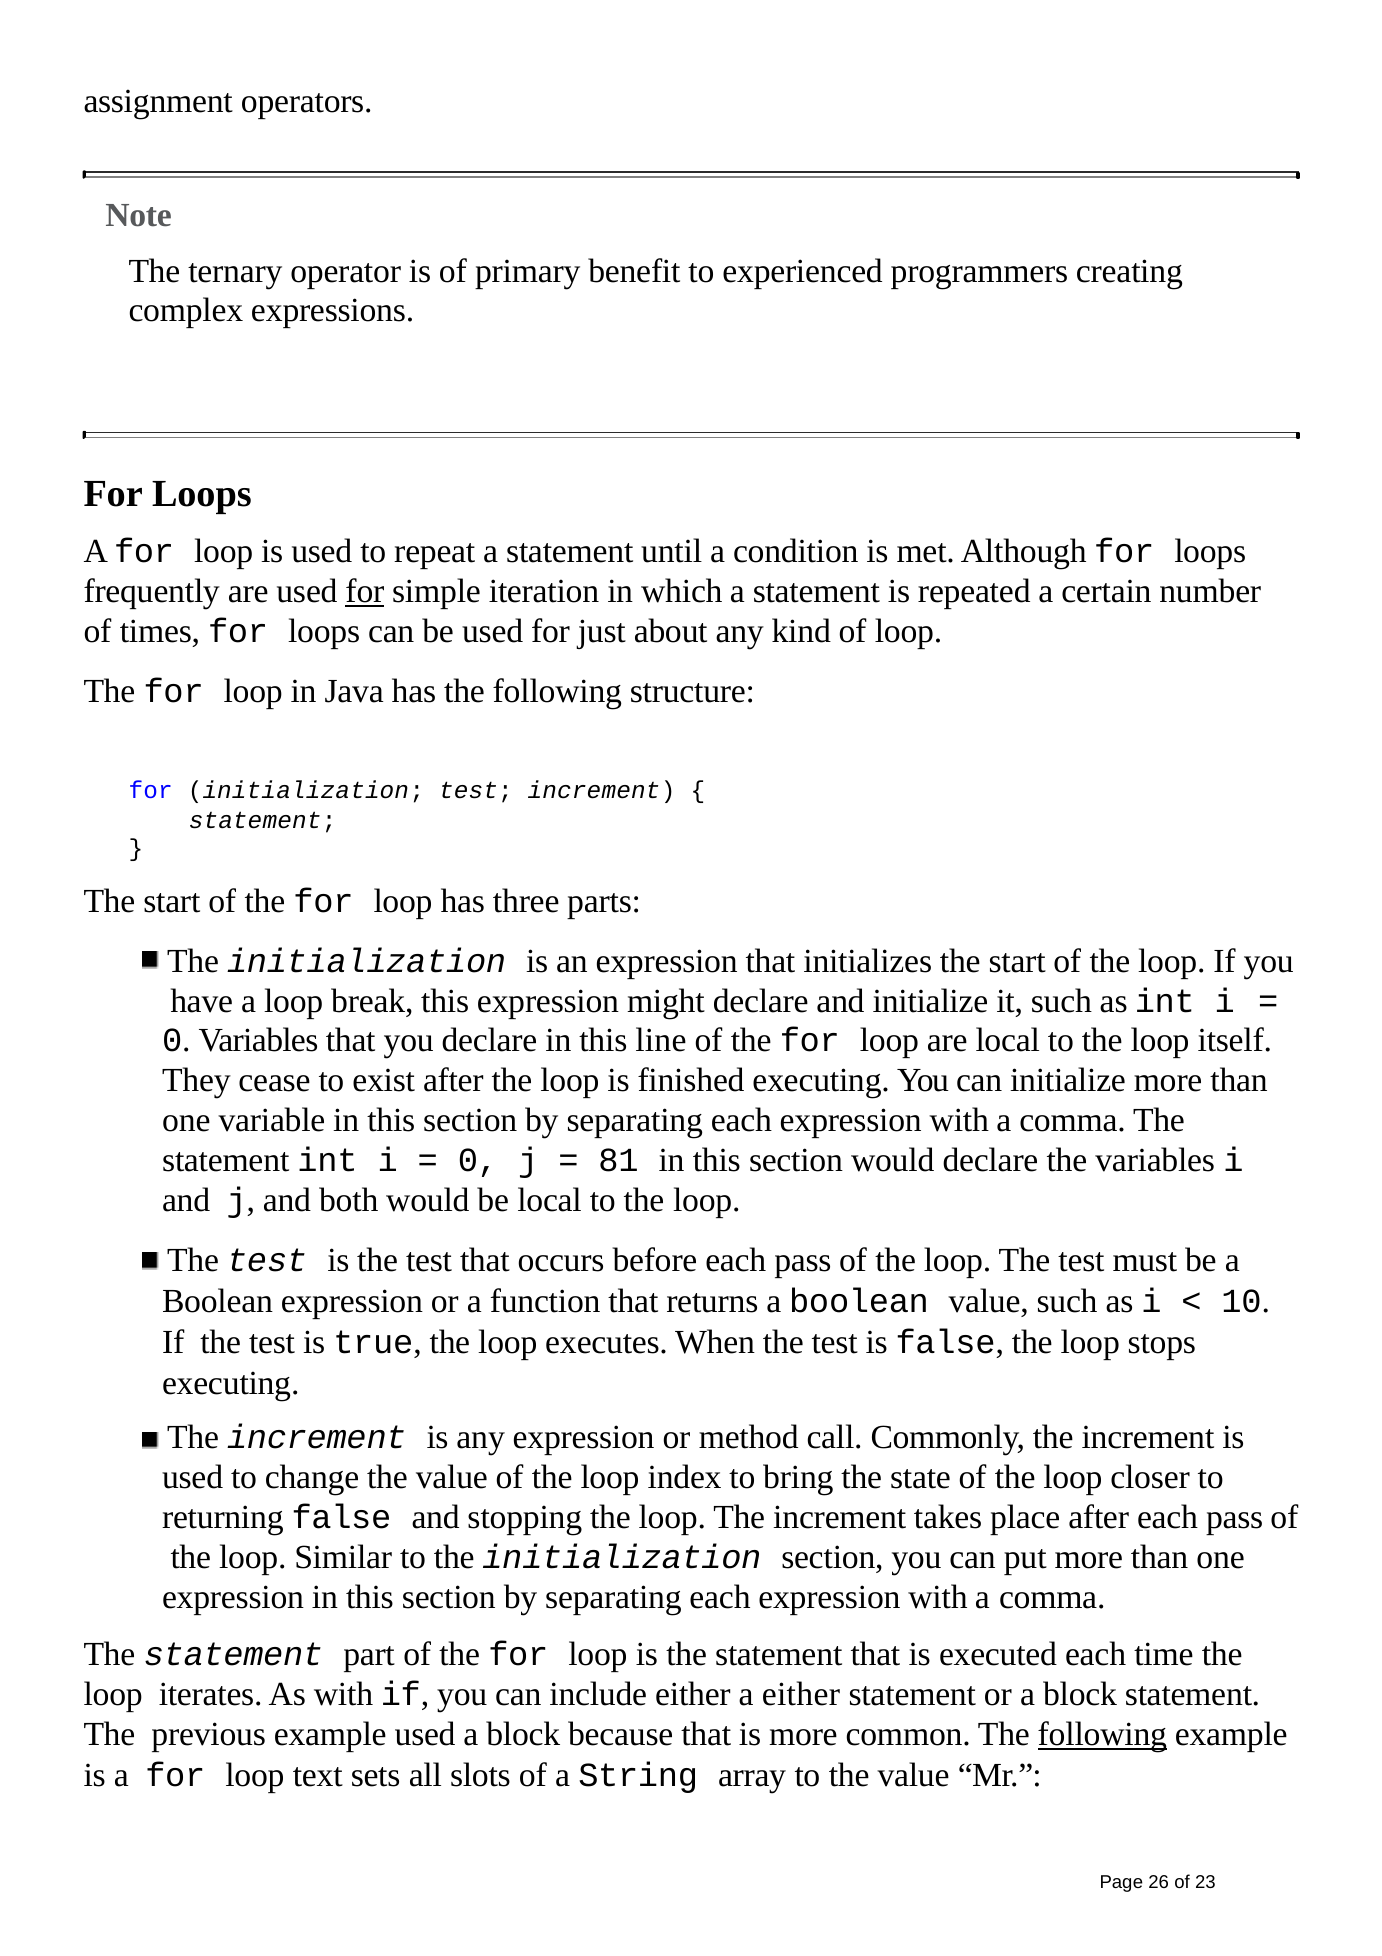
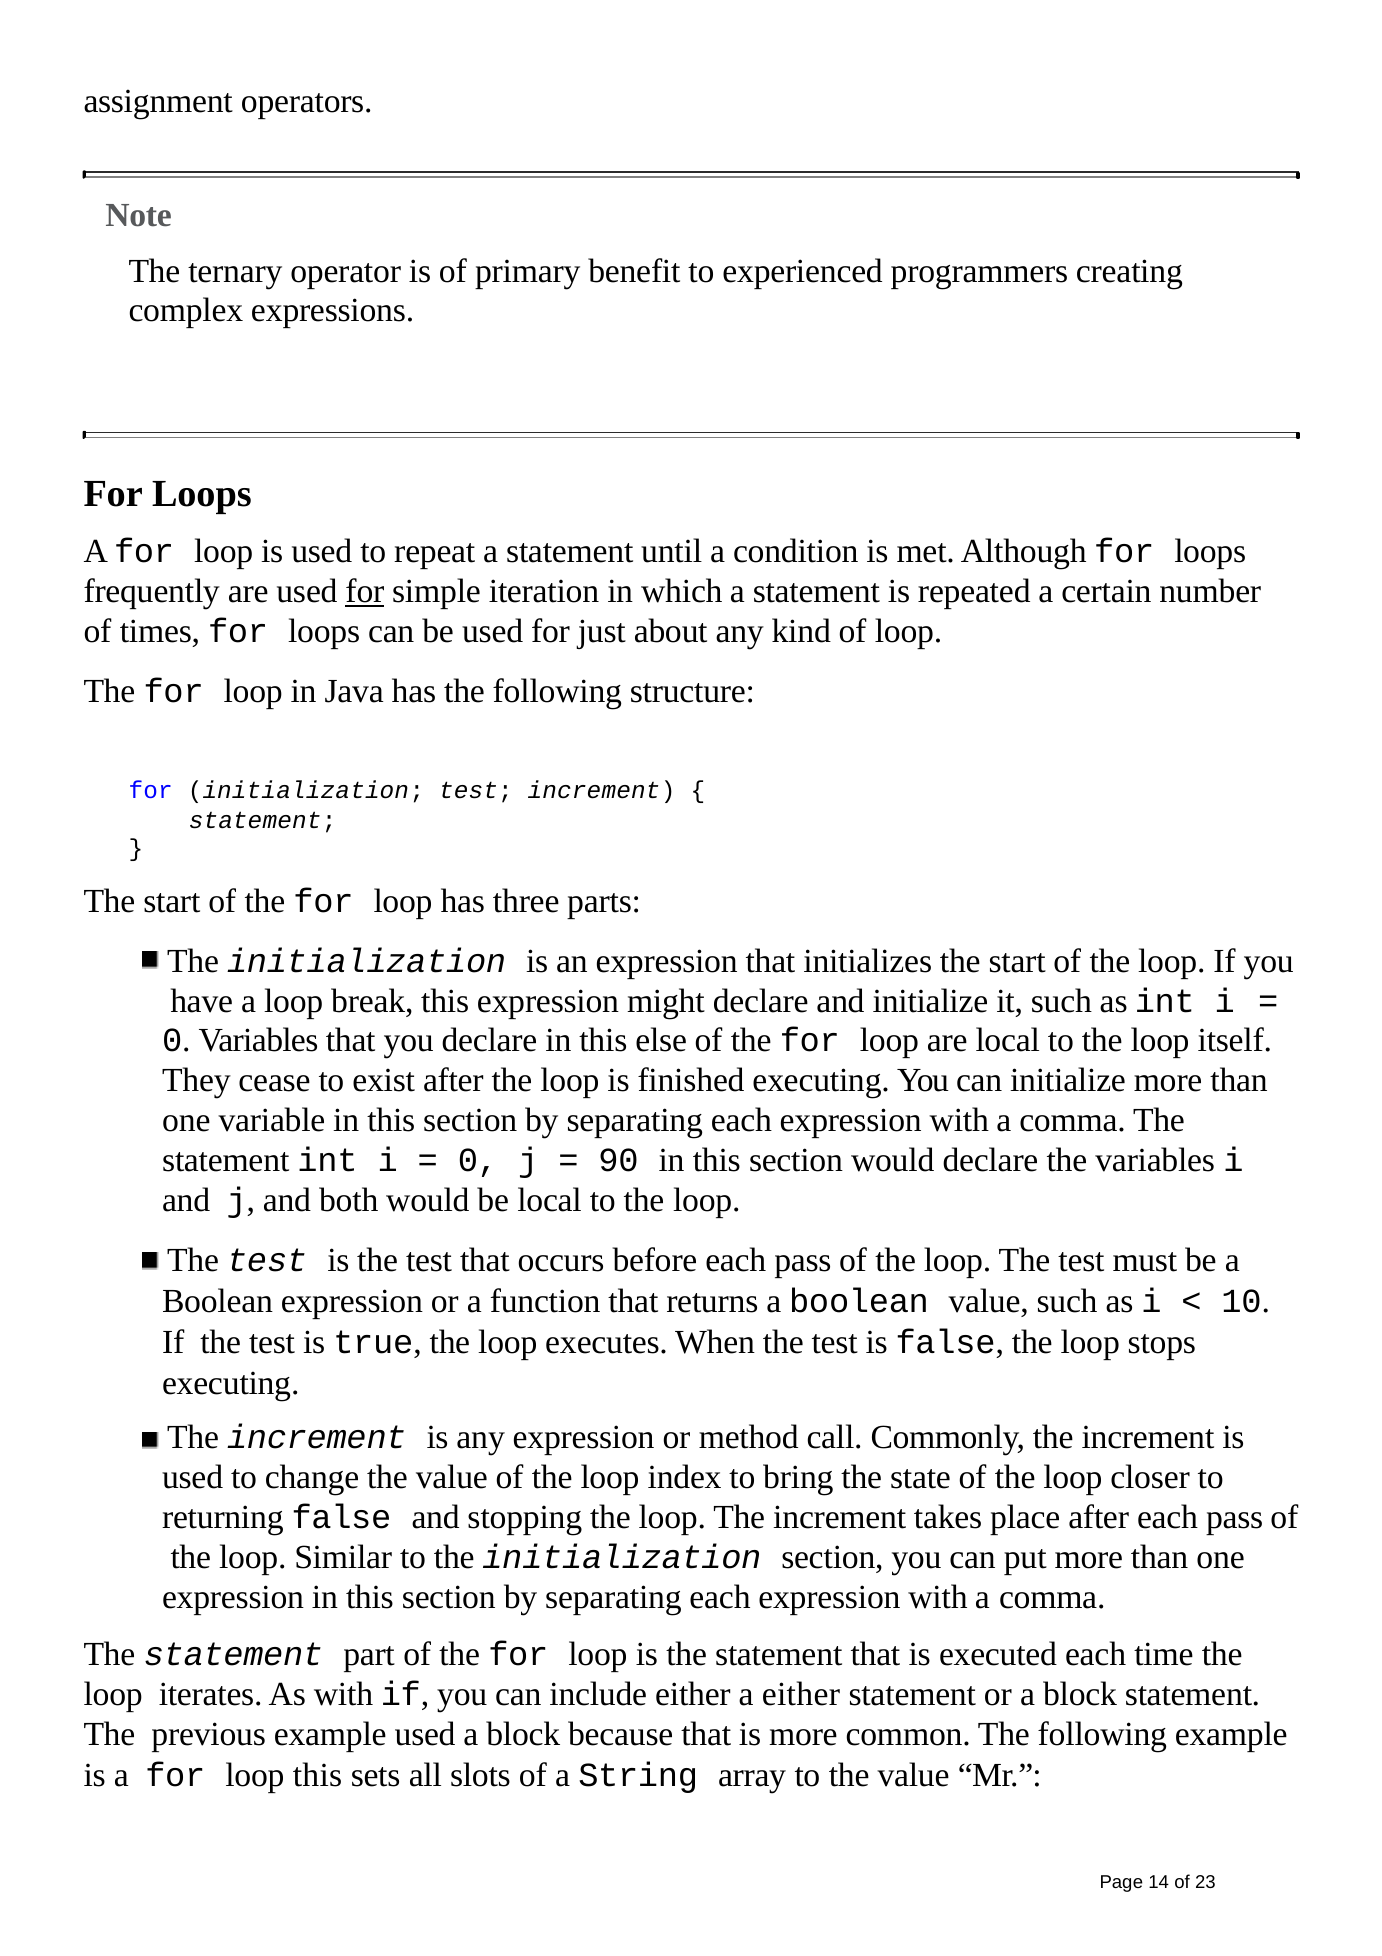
line: line -> else
81: 81 -> 90
following at (1102, 1735) underline: present -> none
loop text: text -> this
26: 26 -> 14
